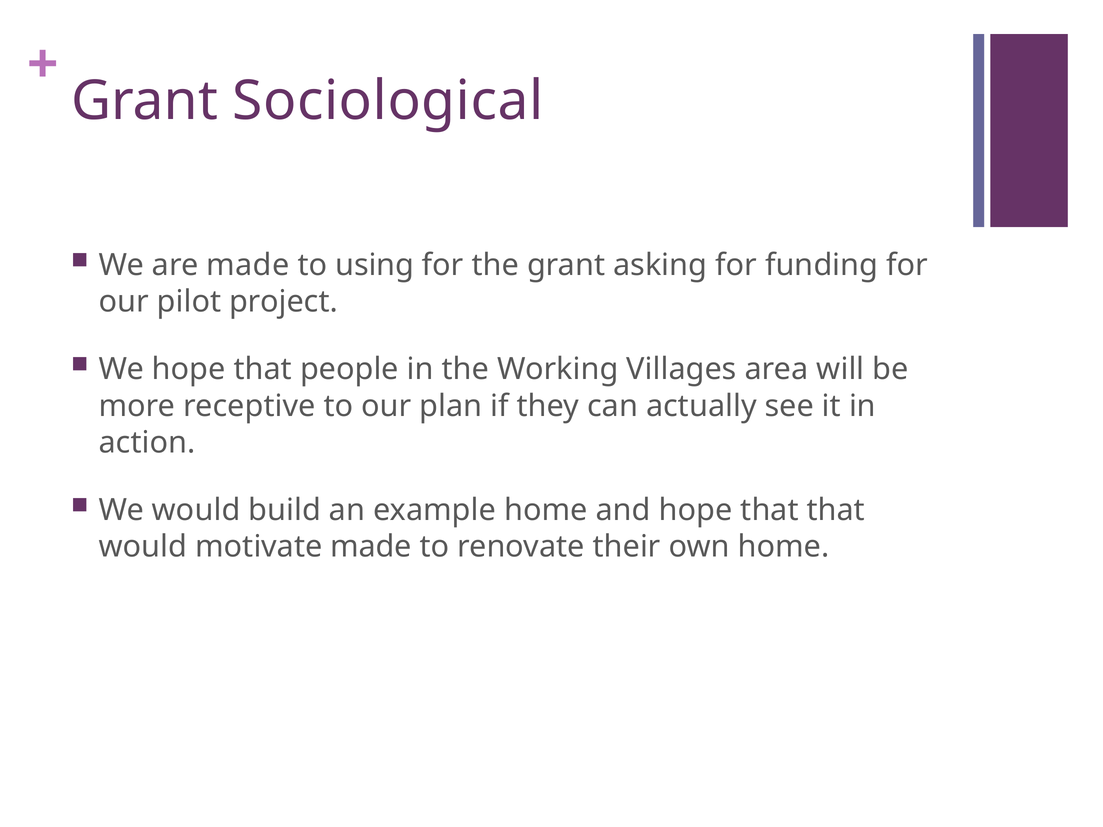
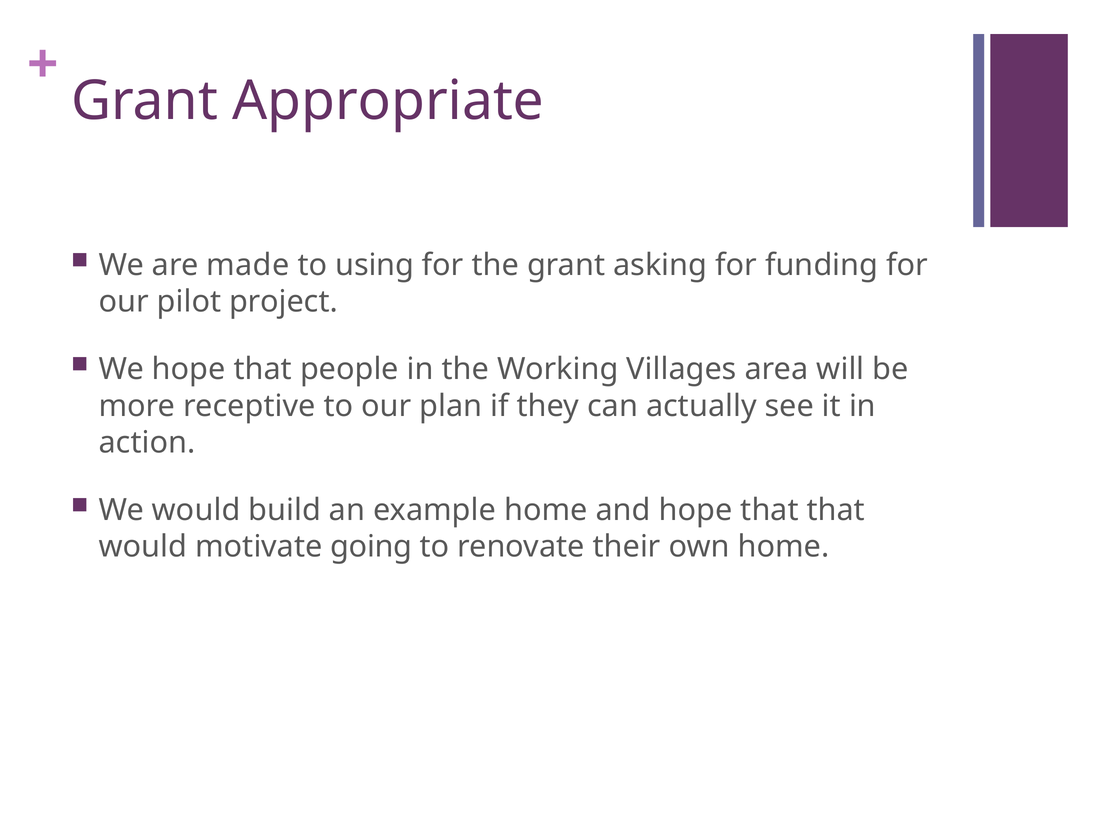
Sociological: Sociological -> Appropriate
motivate made: made -> going
